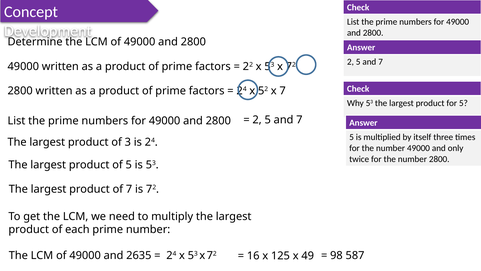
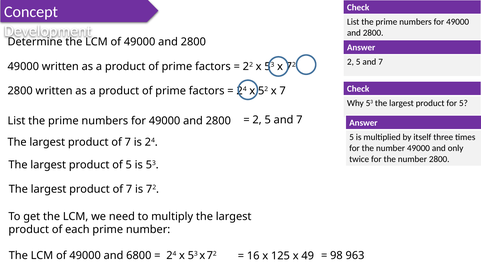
3 at (128, 142): 3 -> 7
2635: 2635 -> 6800
587: 587 -> 963
